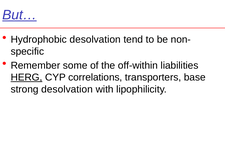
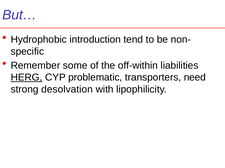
But… underline: present -> none
Hydrophobic desolvation: desolvation -> introduction
correlations: correlations -> problematic
base: base -> need
